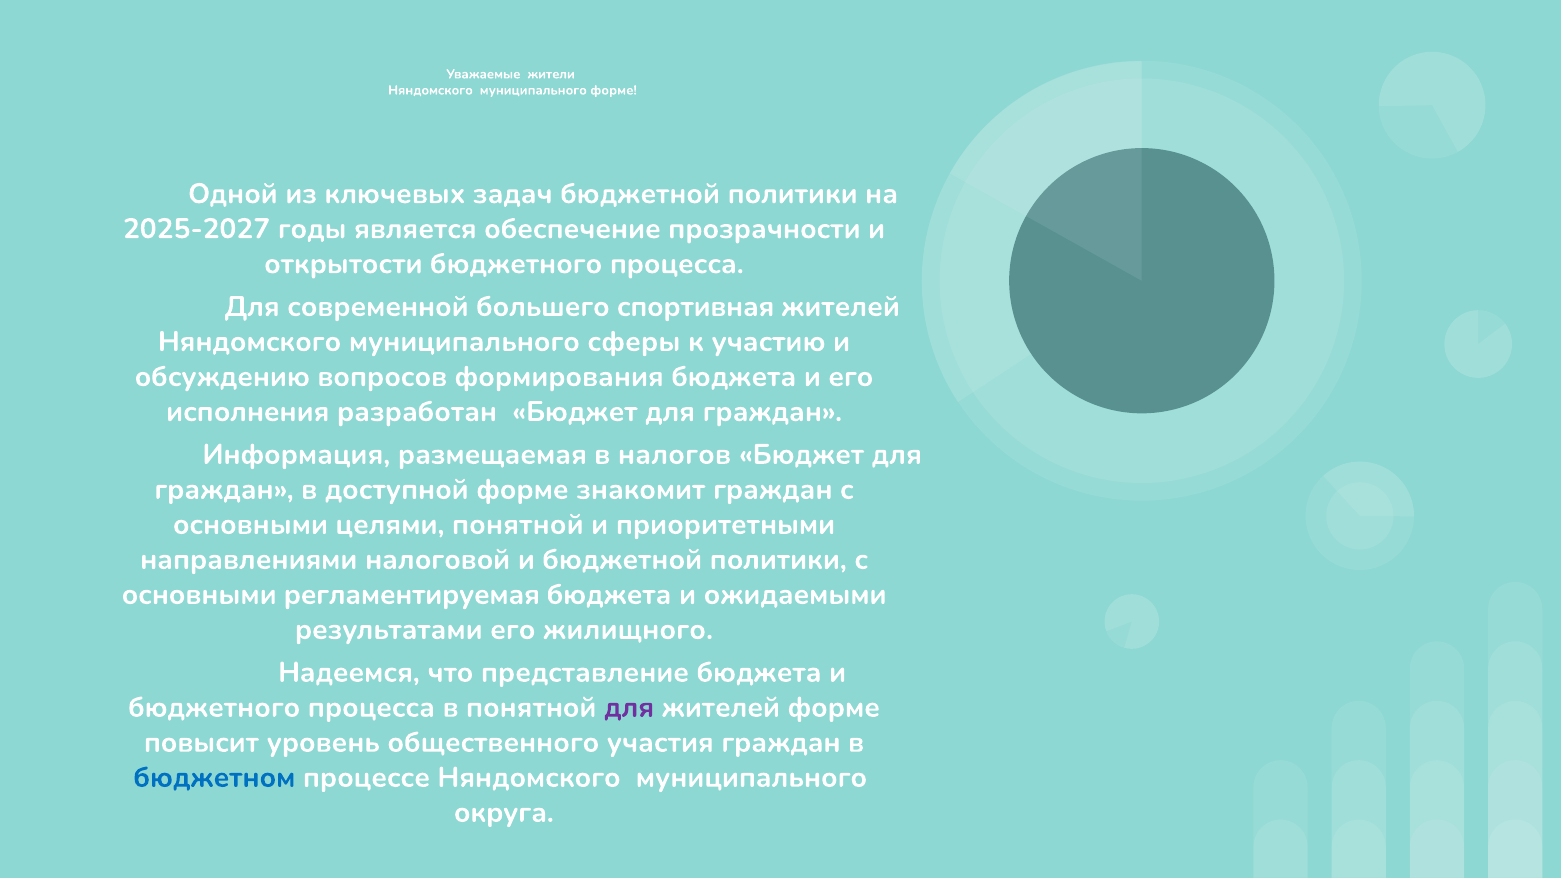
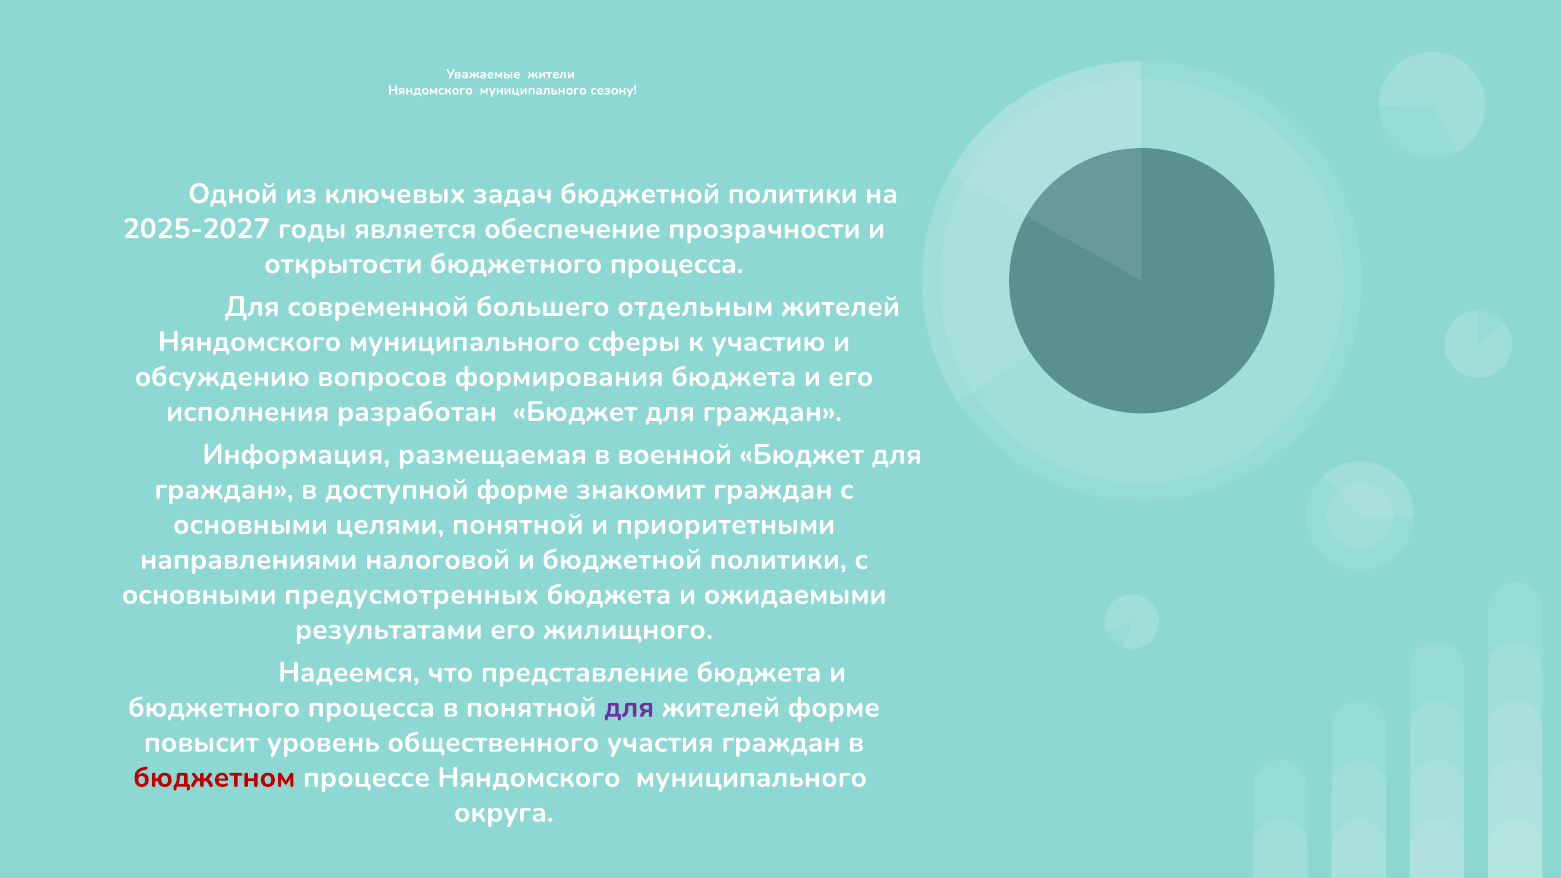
муниципального форме: форме -> сезону
спортивная: спортивная -> отдельным
налогов: налогов -> военной
регламентируемая: регламентируемая -> предусмотренных
бюджетном colour: blue -> red
